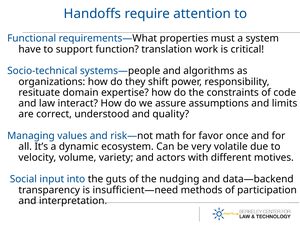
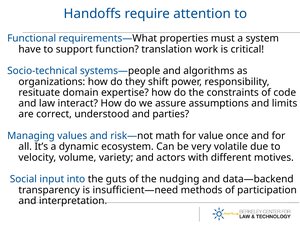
quality: quality -> parties
favor: favor -> value
